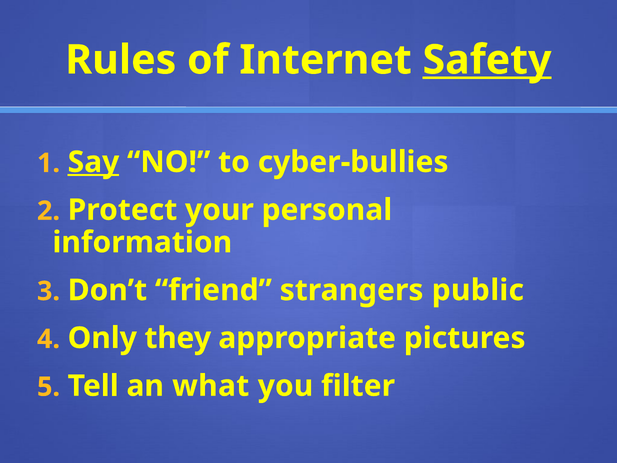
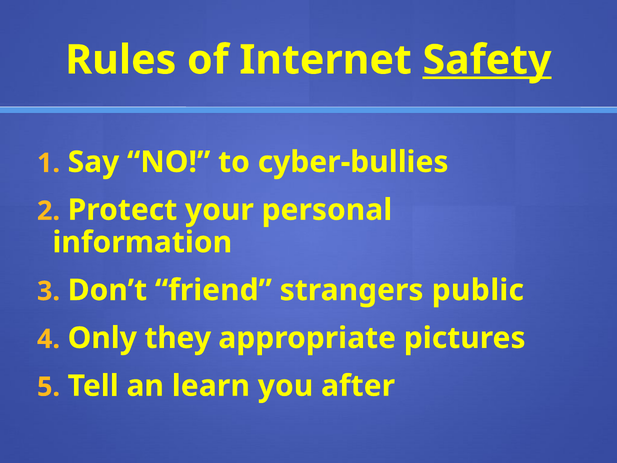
Say underline: present -> none
what: what -> learn
filter: filter -> after
